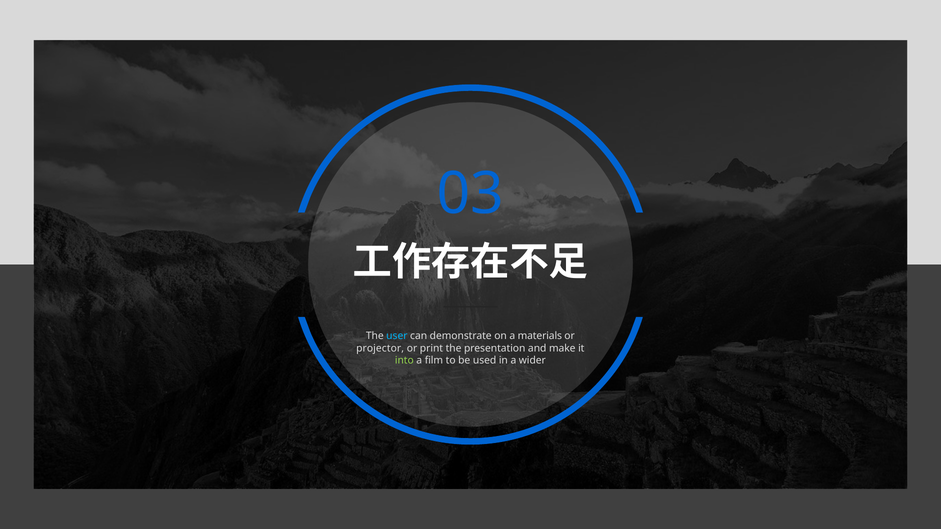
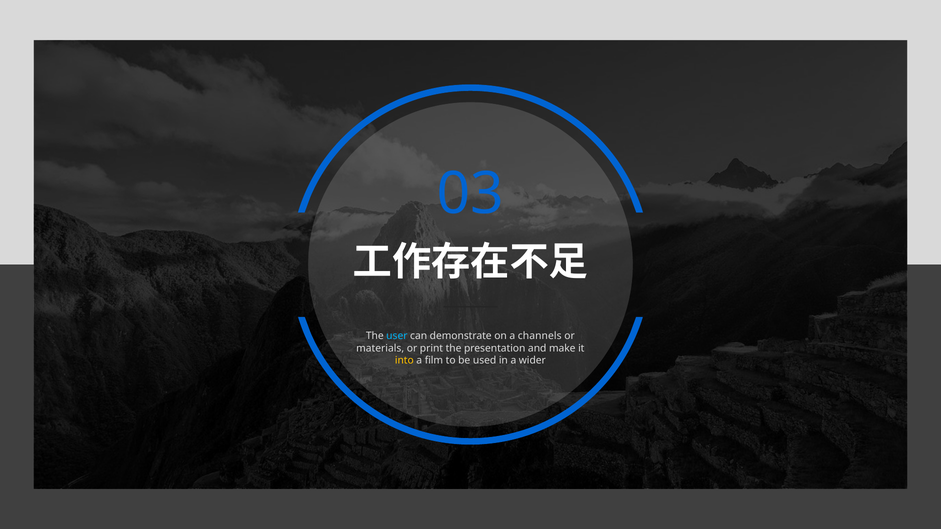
materials: materials -> channels
projector: projector -> materials
into colour: light green -> yellow
